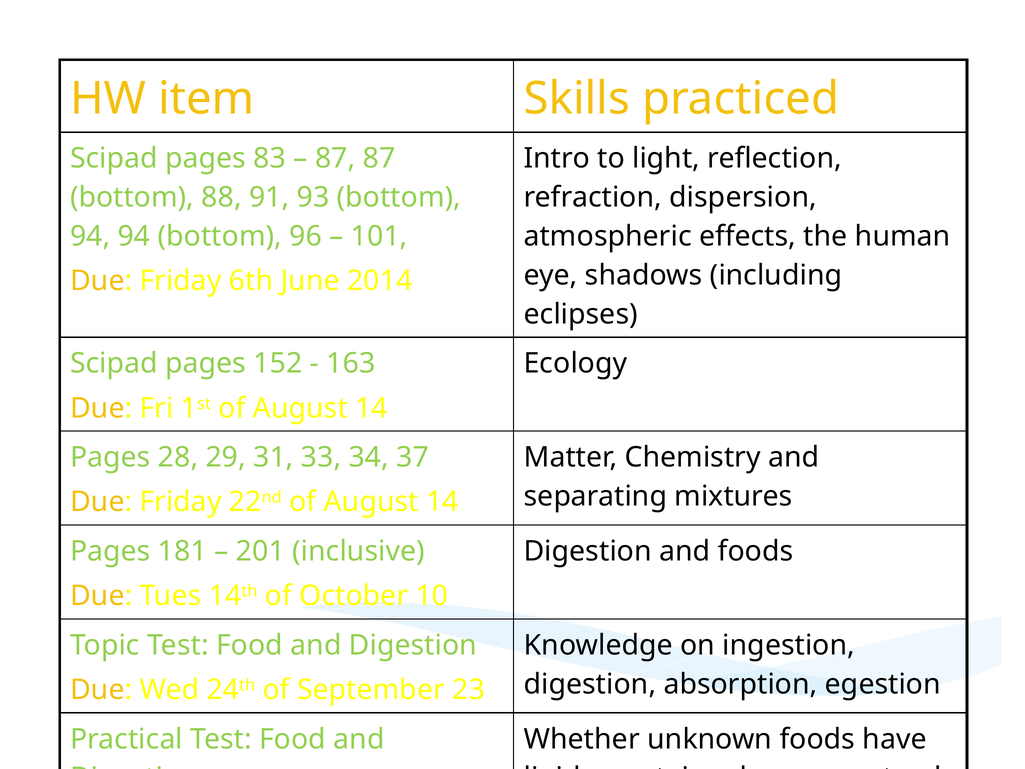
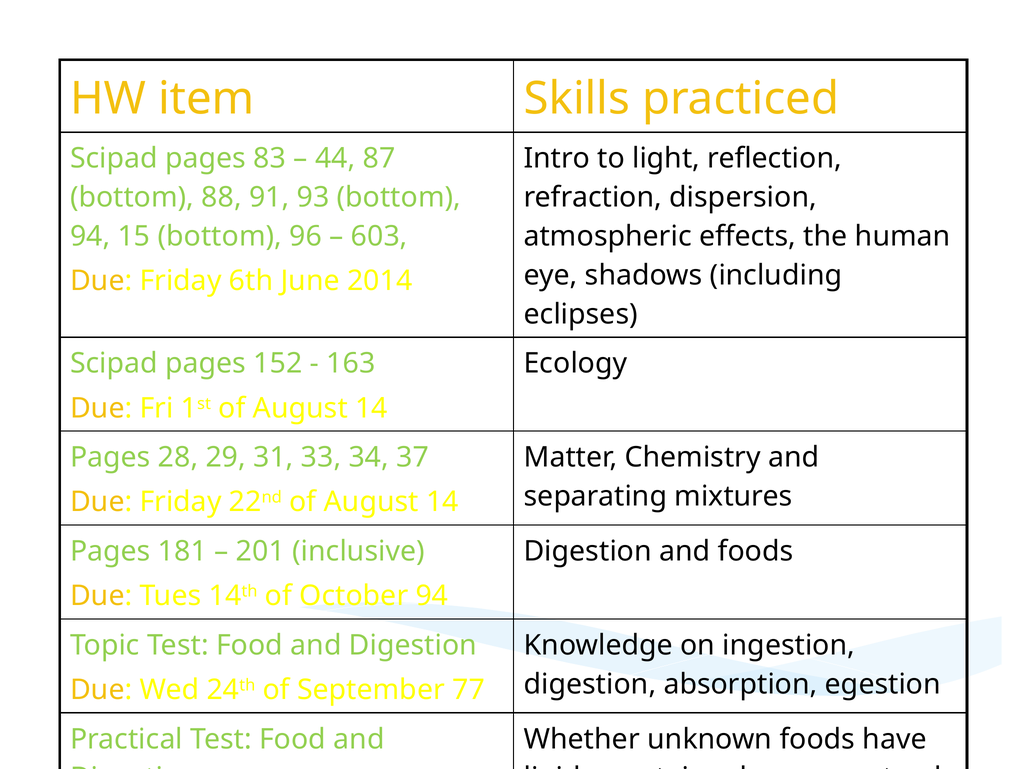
87 at (335, 158): 87 -> 44
94 94: 94 -> 15
101: 101 -> 603
October 10: 10 -> 94
23: 23 -> 77
